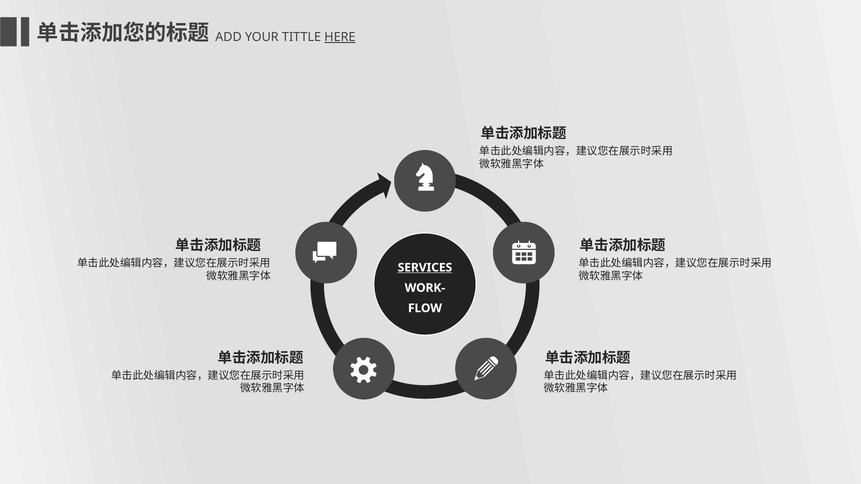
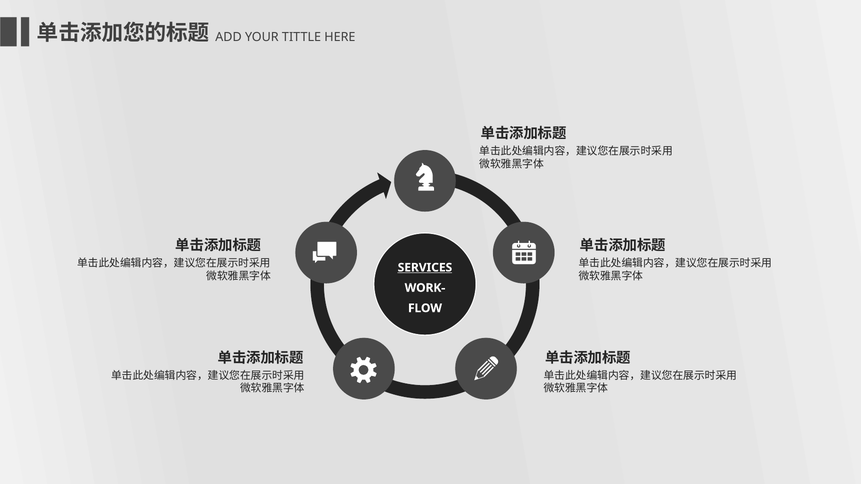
HERE underline: present -> none
